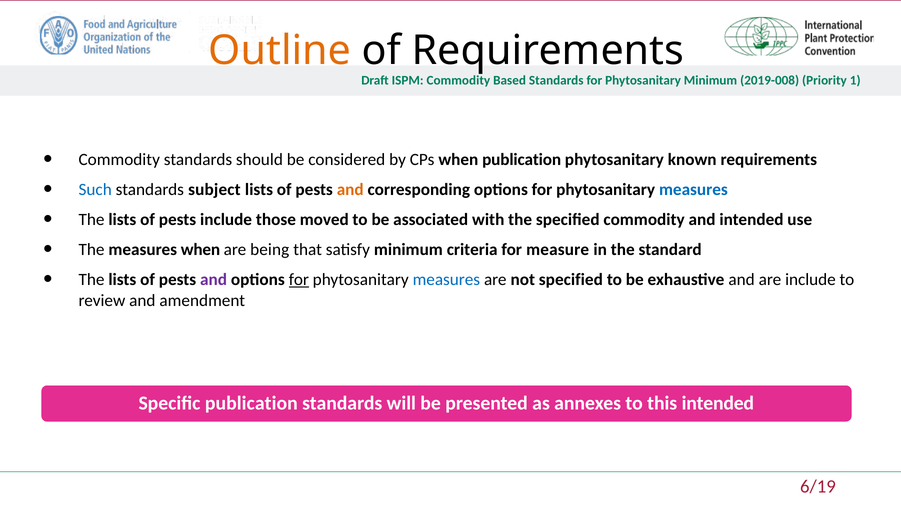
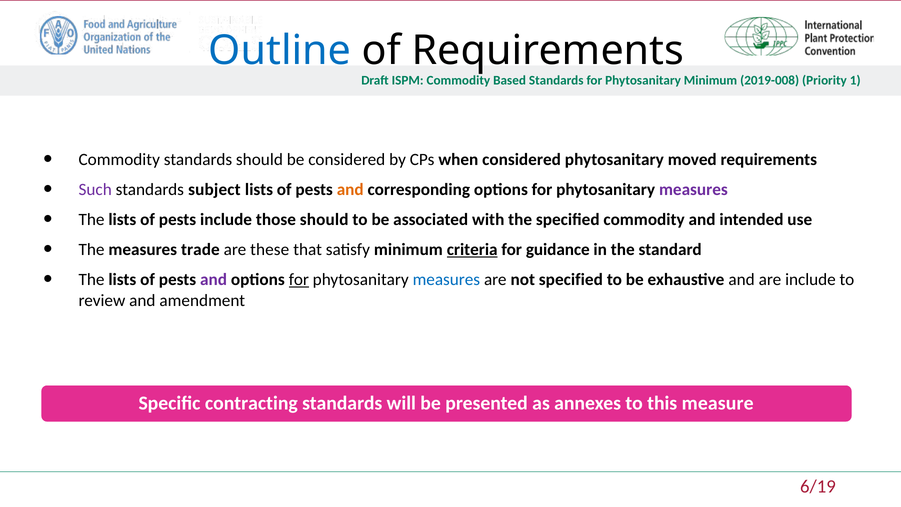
Outline colour: orange -> blue
when publication: publication -> considered
known: known -> moved
Such colour: blue -> purple
measures at (693, 190) colour: blue -> purple
those moved: moved -> should
measures when: when -> trade
being: being -> these
criteria underline: none -> present
measure: measure -> guidance
publication at (251, 403): publication -> contracting
intended at (718, 403): intended -> measure
